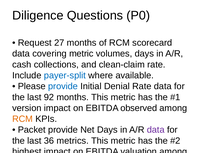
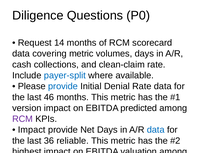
27: 27 -> 14
92: 92 -> 46
observed: observed -> predicted
RCM at (23, 119) colour: orange -> purple
Packet at (32, 130): Packet -> Impact
data at (156, 130) colour: purple -> blue
metrics: metrics -> reliable
